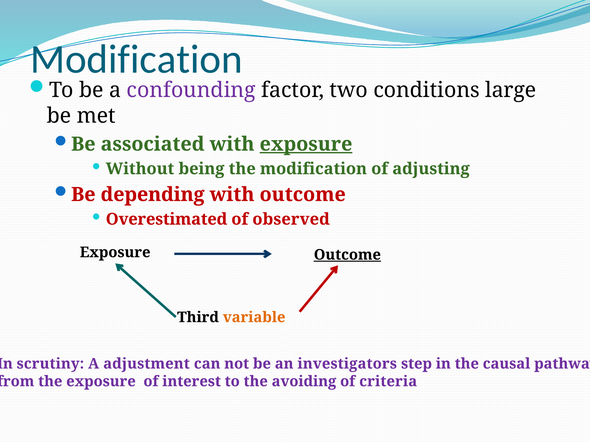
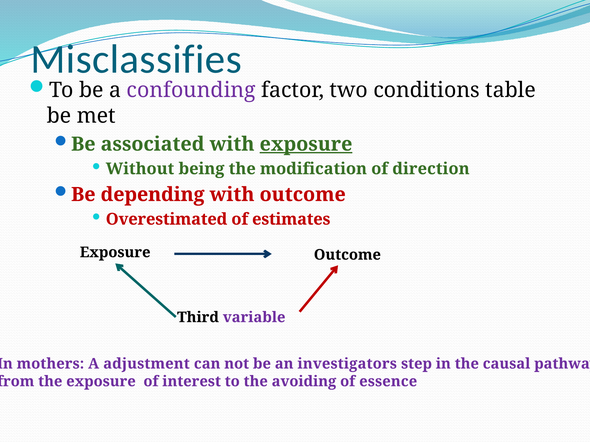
Modification at (136, 60): Modification -> Misclassifies
large: large -> table
adjusting: adjusting -> direction
observed: observed -> estimates
Outcome at (347, 255) underline: present -> none
variable colour: orange -> purple
scrutiny: scrutiny -> mothers
criteria: criteria -> essence
